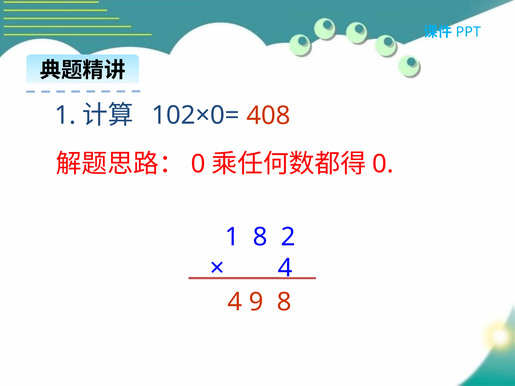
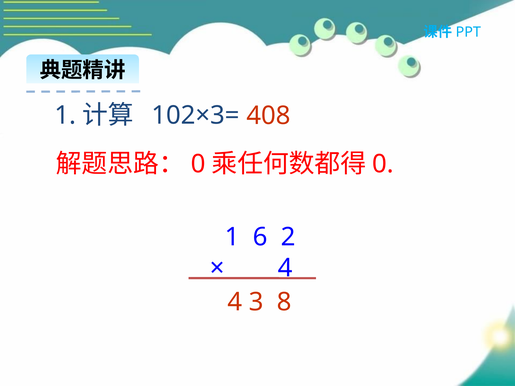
102×0=: 102×0= -> 102×3=
1 8: 8 -> 6
9: 9 -> 3
